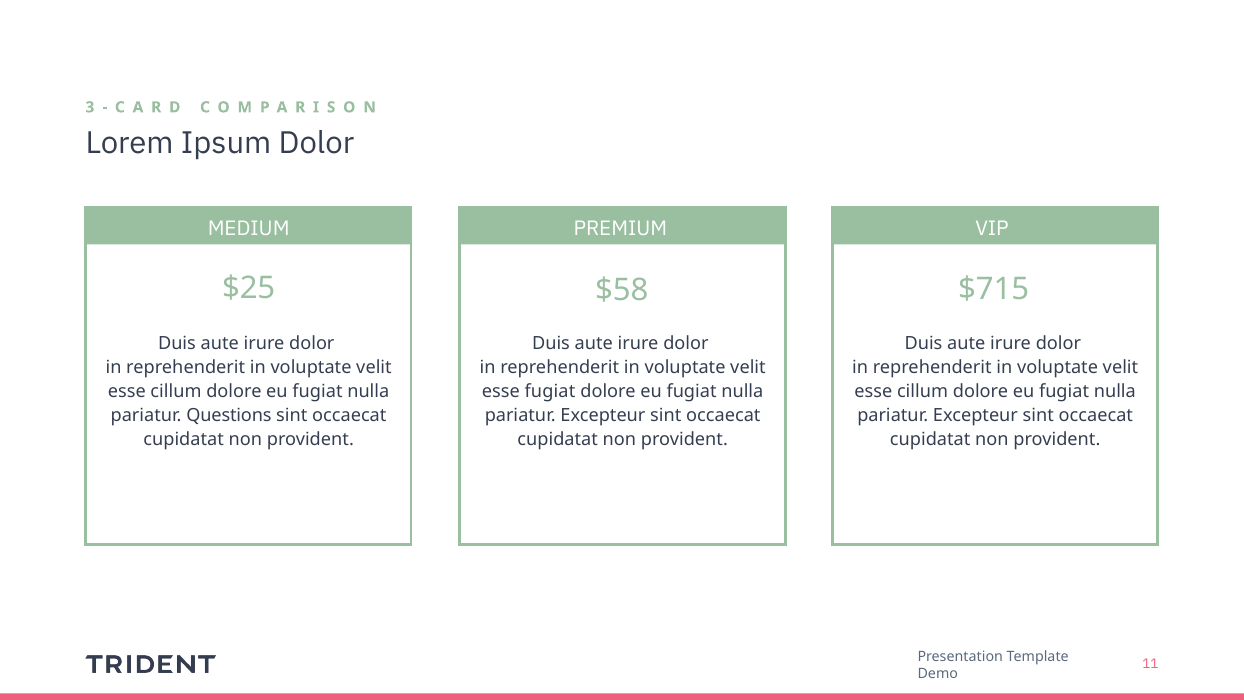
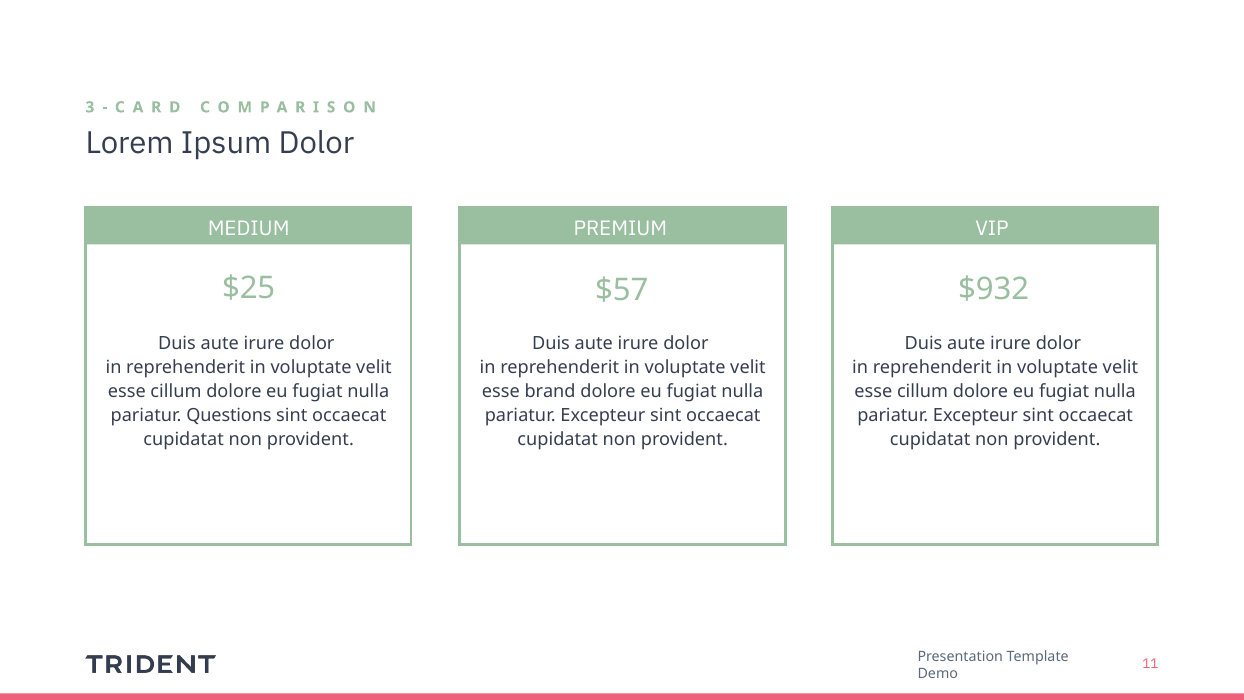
$58: $58 -> $57
$715: $715 -> $932
esse fugiat: fugiat -> brand
